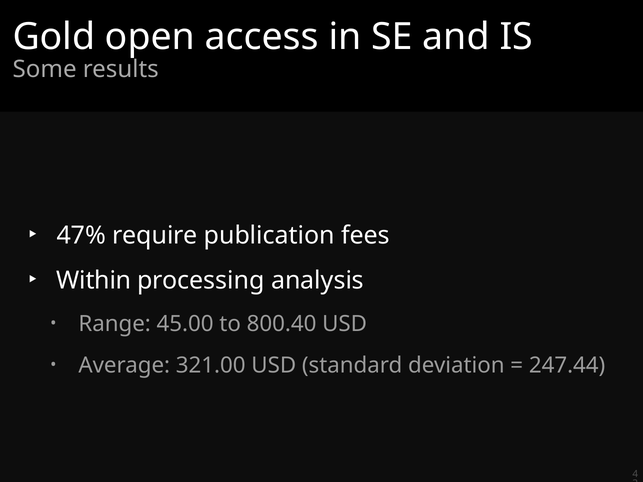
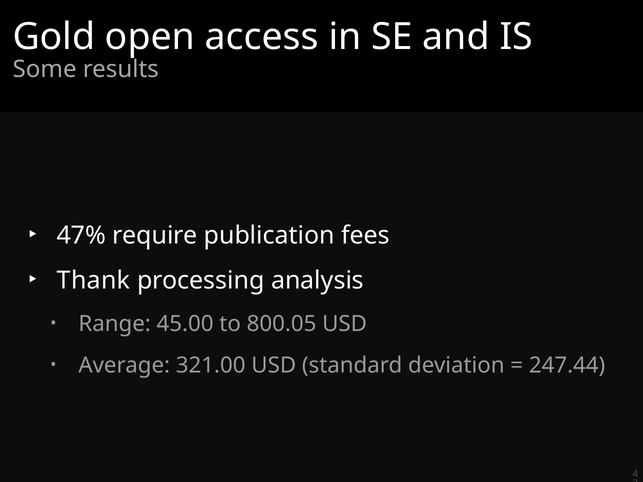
Within: Within -> Thank
800.40: 800.40 -> 800.05
